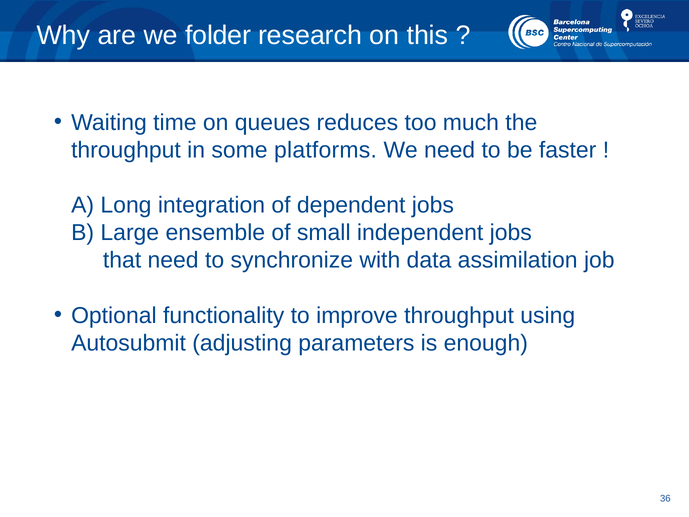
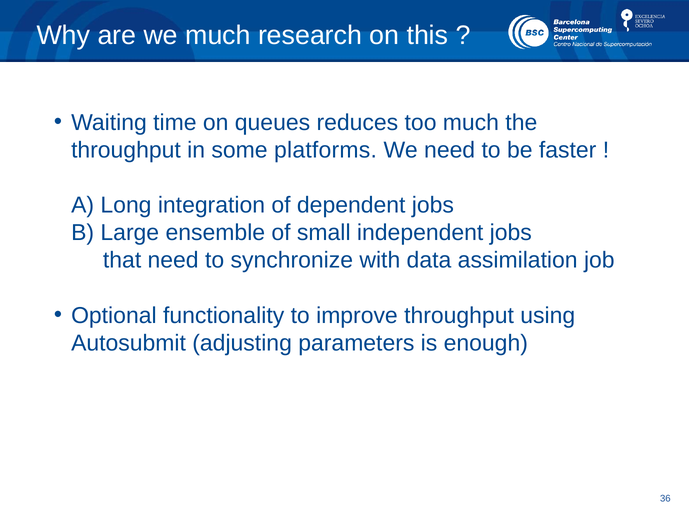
we folder: folder -> much
